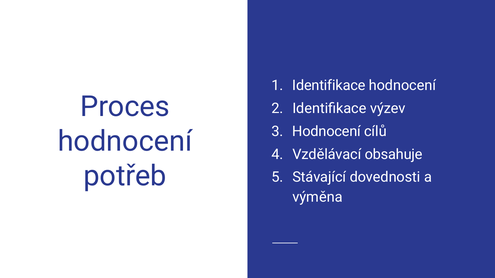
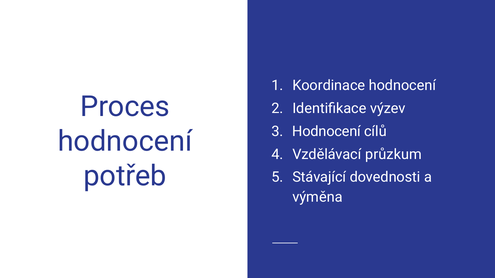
Identifikace at (329, 86): Identifikace -> Koordinace
obsahuje: obsahuje -> průzkum
